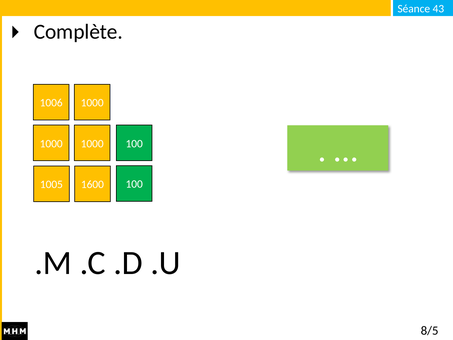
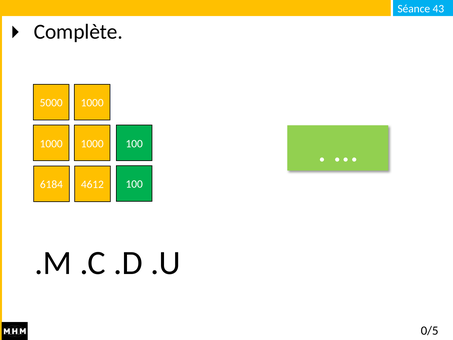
1006: 1006 -> 5000
1005: 1005 -> 6184
1600: 1600 -> 4612
8/5: 8/5 -> 0/5
